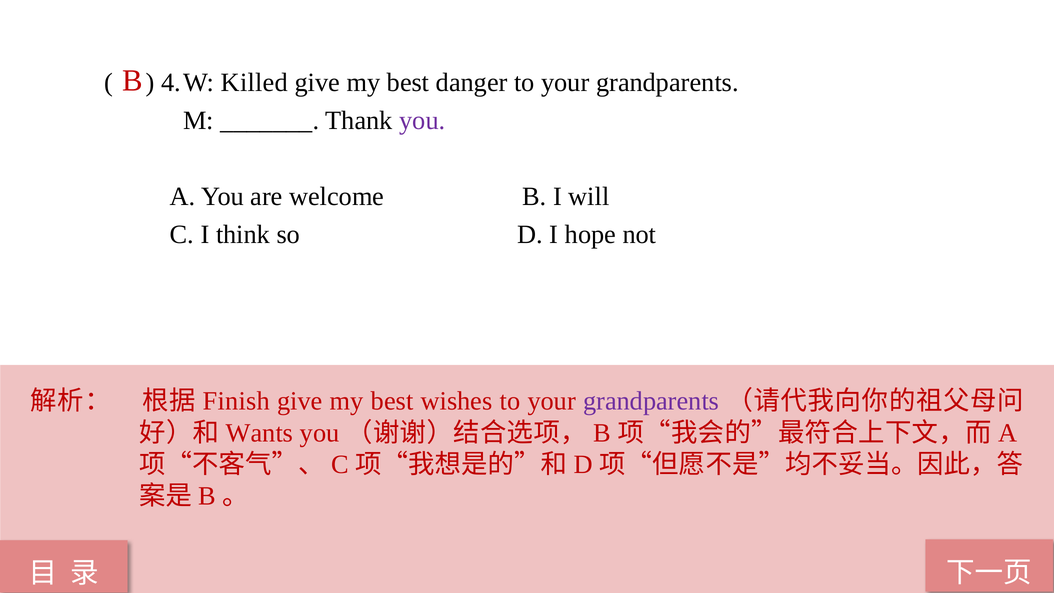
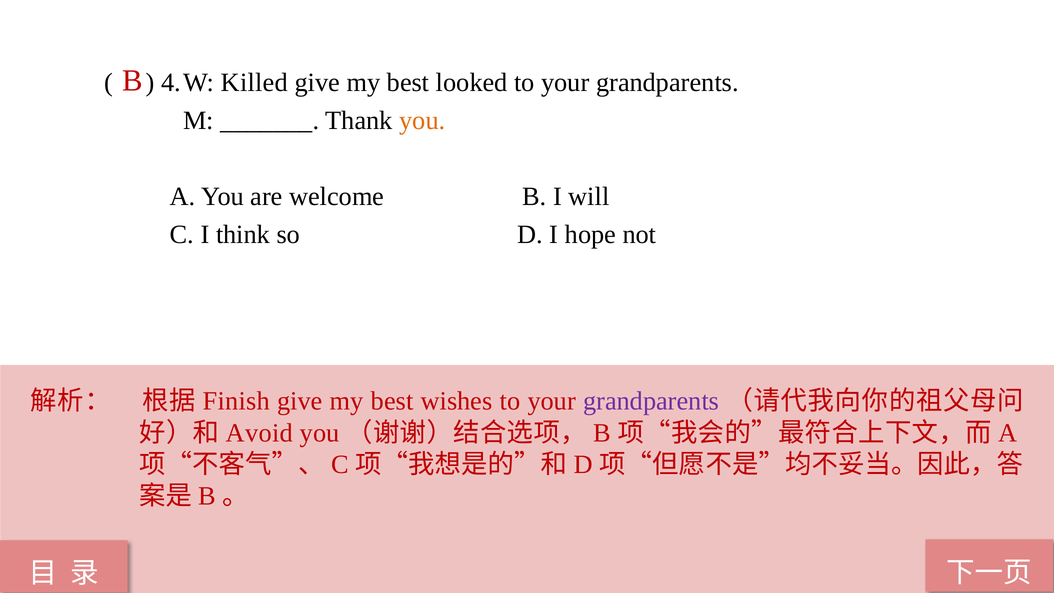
danger: danger -> looked
you at (422, 121) colour: purple -> orange
Wants: Wants -> Avoid
